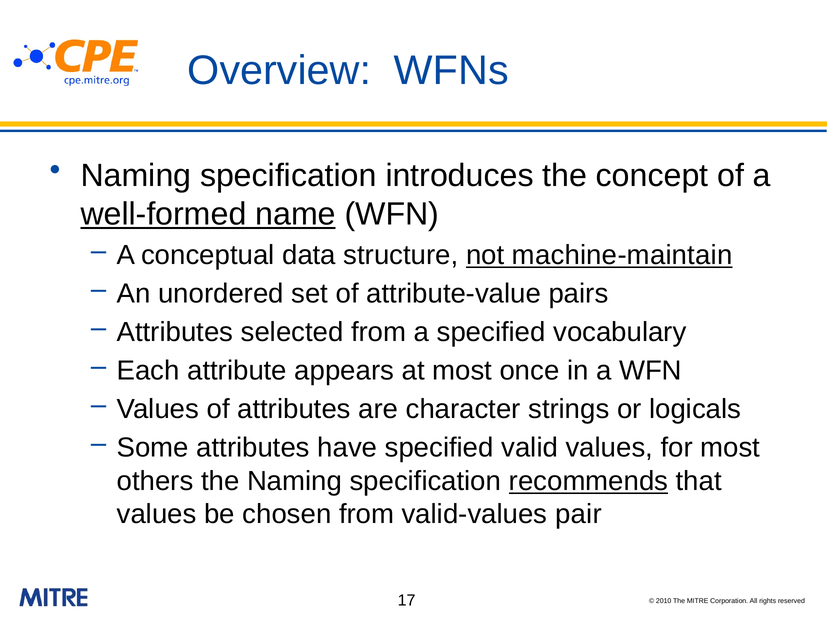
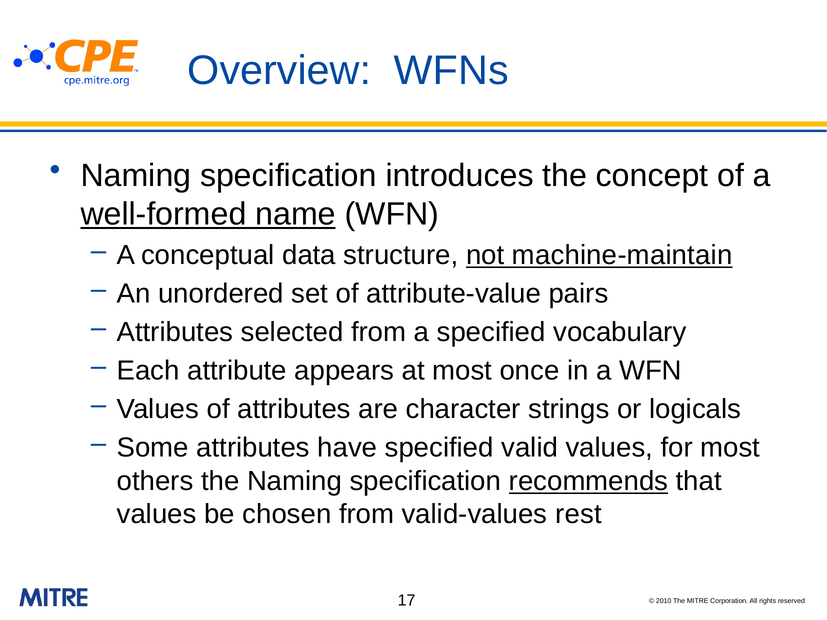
pair: pair -> rest
